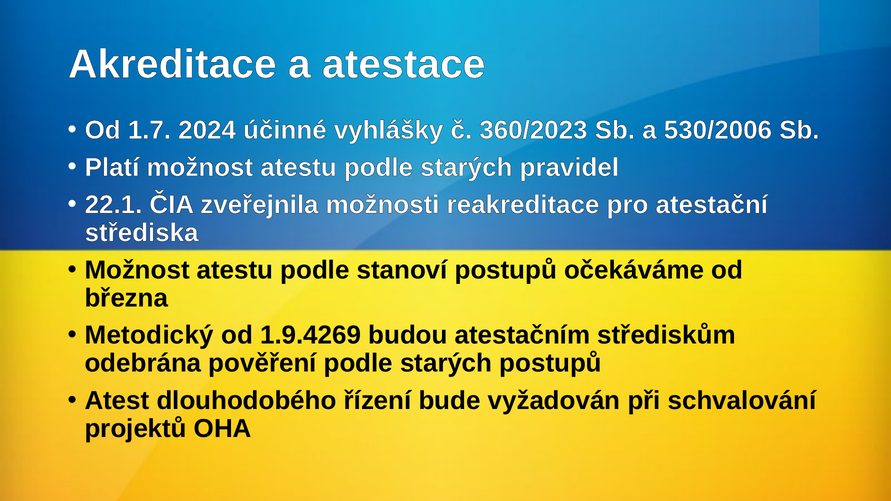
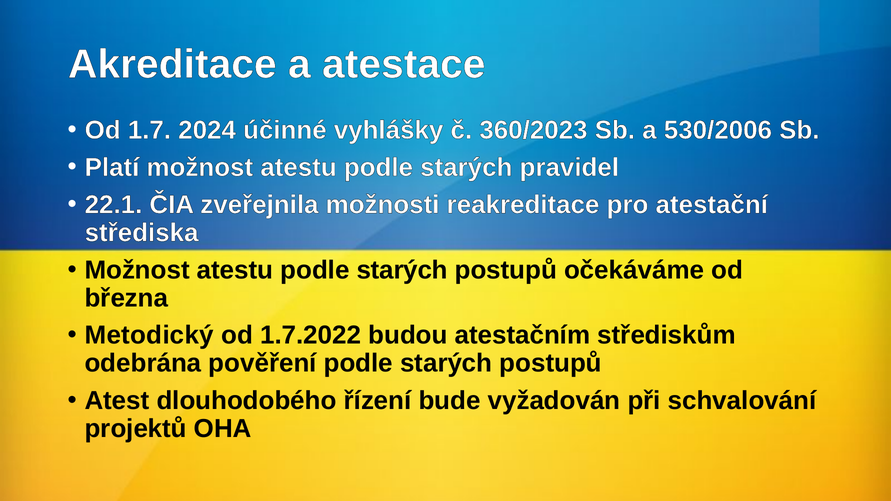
stanoví at (402, 270): stanoví -> starých
1.9.4269: 1.9.4269 -> 1.7.2022
